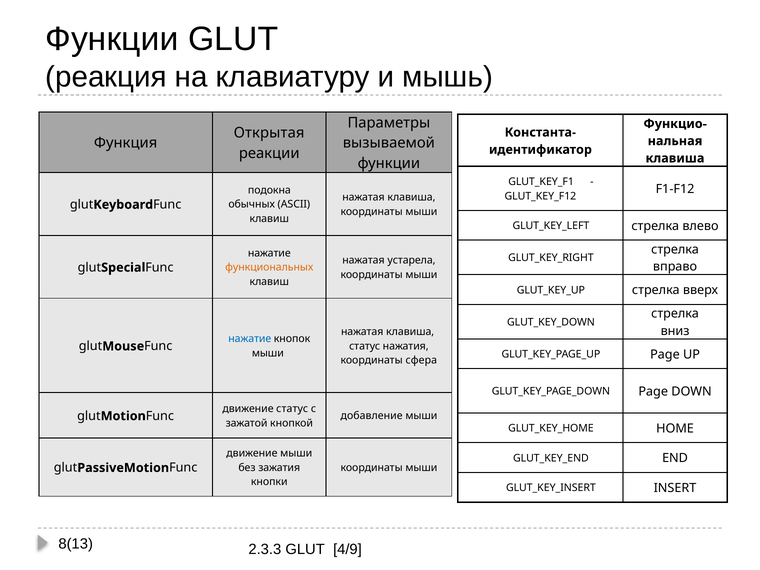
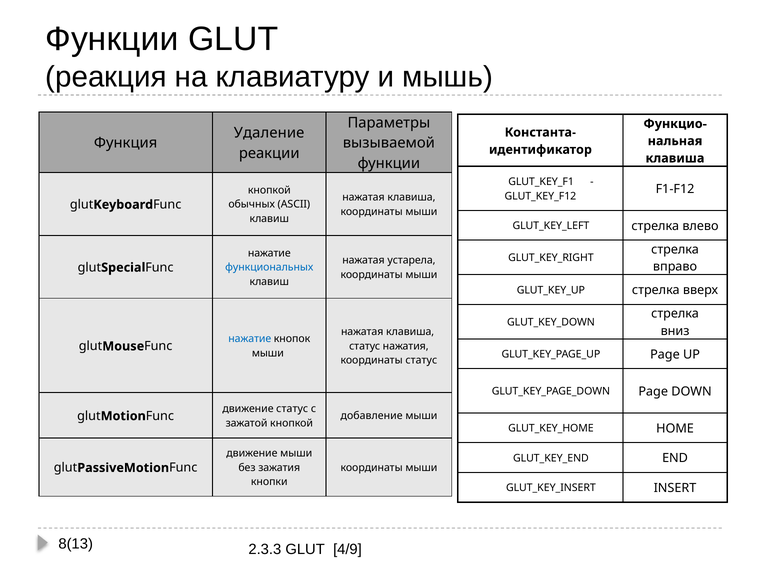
Открытая: Открытая -> Удаление
подокна at (269, 190): подокна -> кнопкой
функциональных colour: orange -> blue
координаты сфера: сфера -> статус
